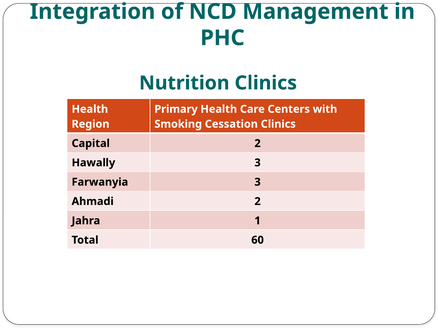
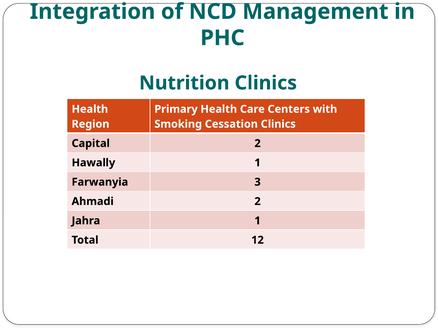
Hawally 3: 3 -> 1
60: 60 -> 12
